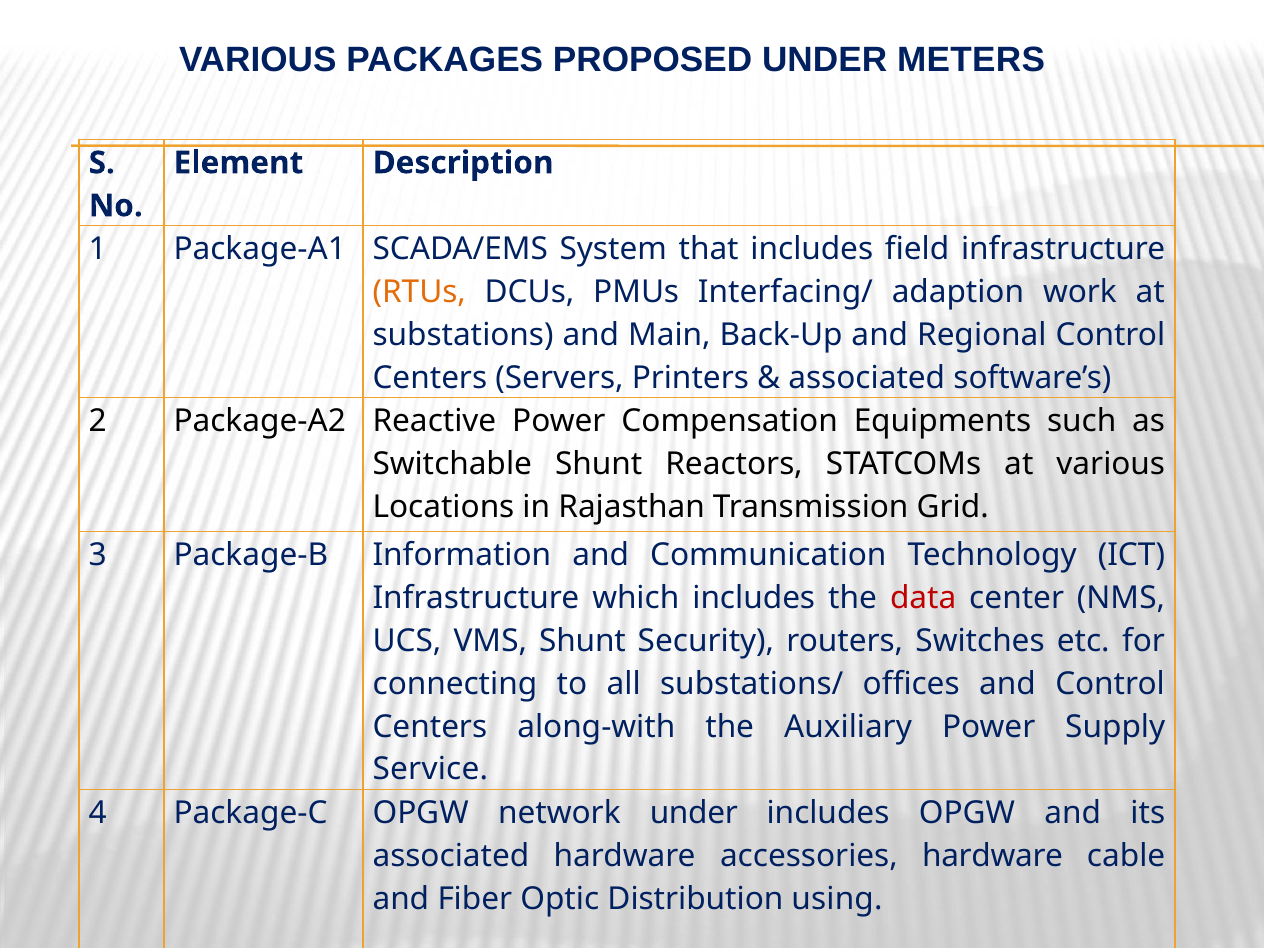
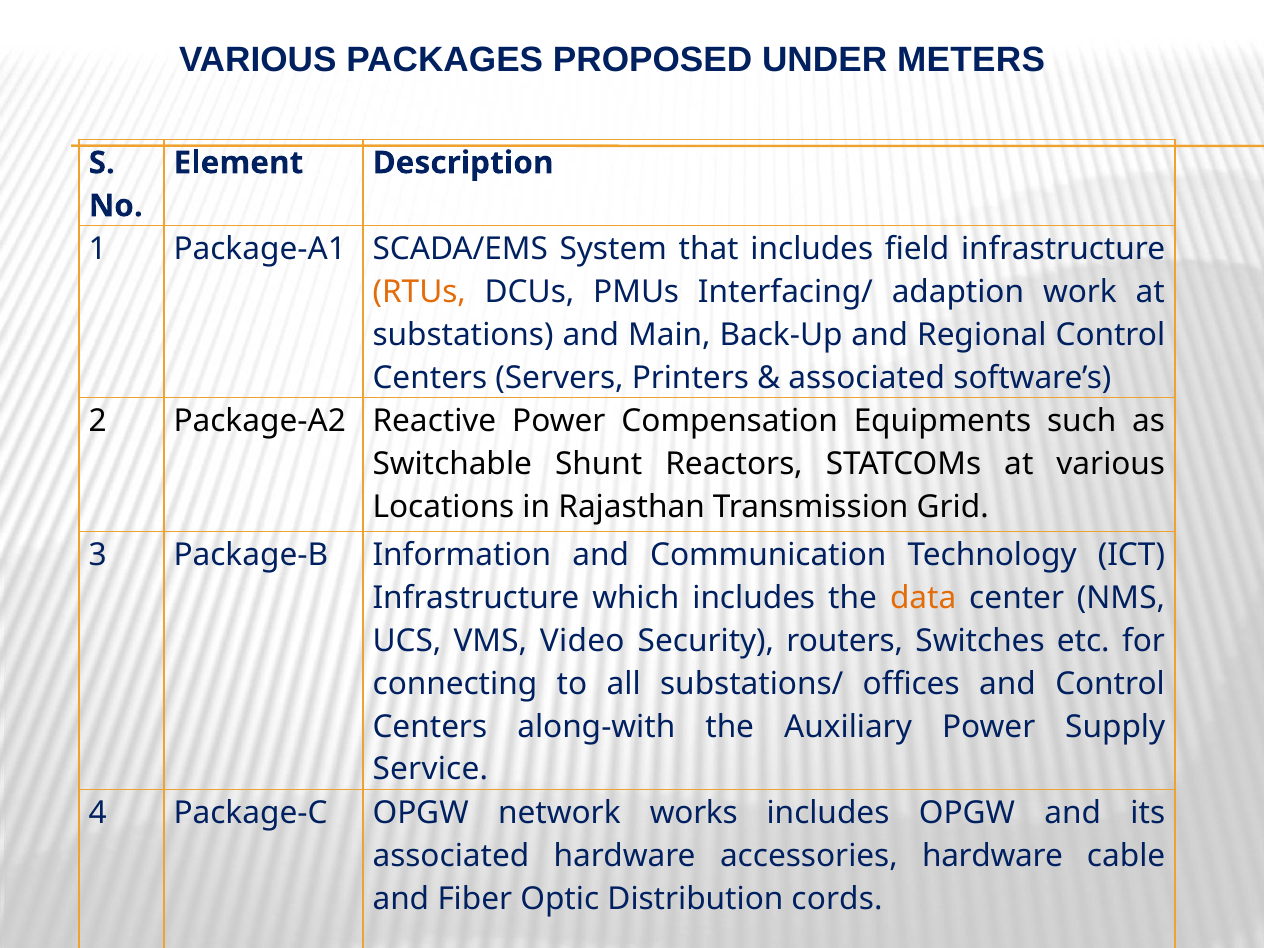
data colour: red -> orange
VMS Shunt: Shunt -> Video
network under: under -> works
using: using -> cords
